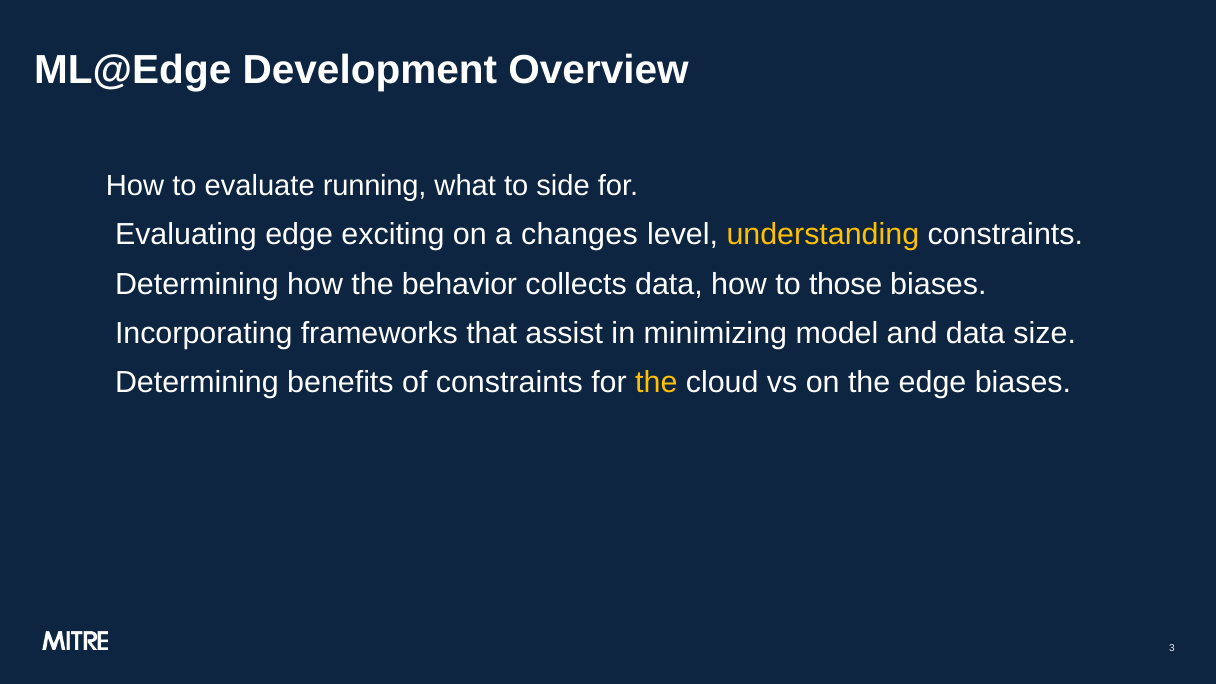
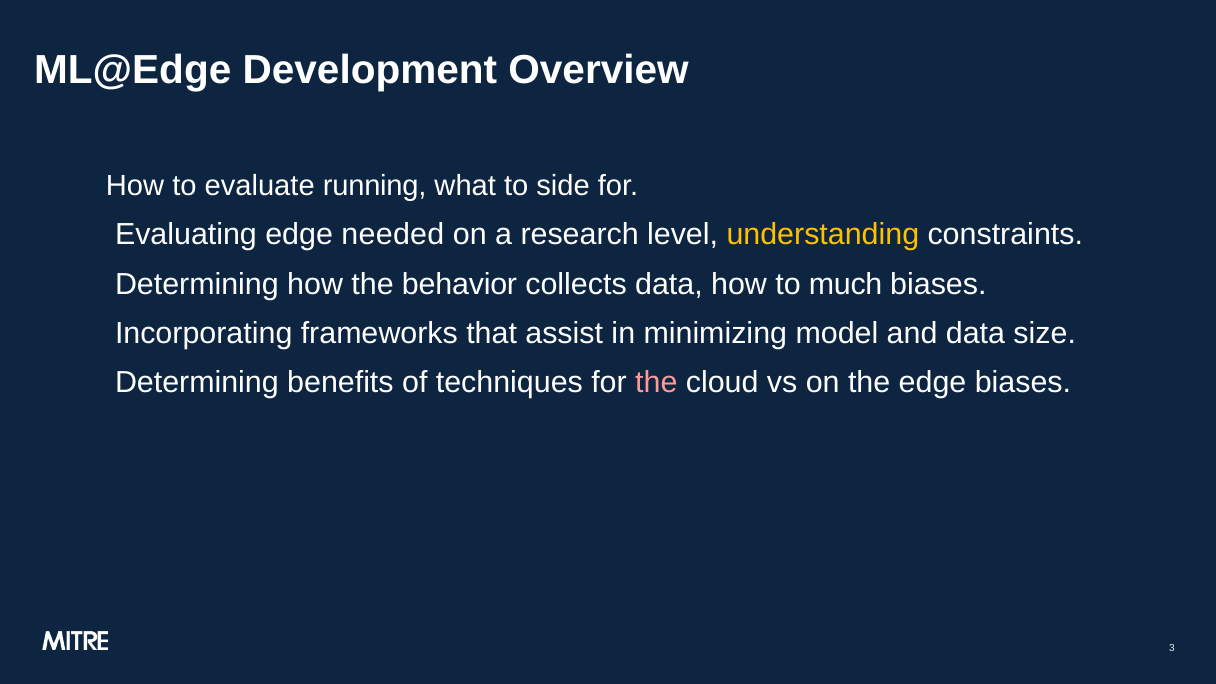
exciting: exciting -> needed
changes: changes -> research
those: those -> much
of constraints: constraints -> techniques
the at (656, 382) colour: yellow -> pink
